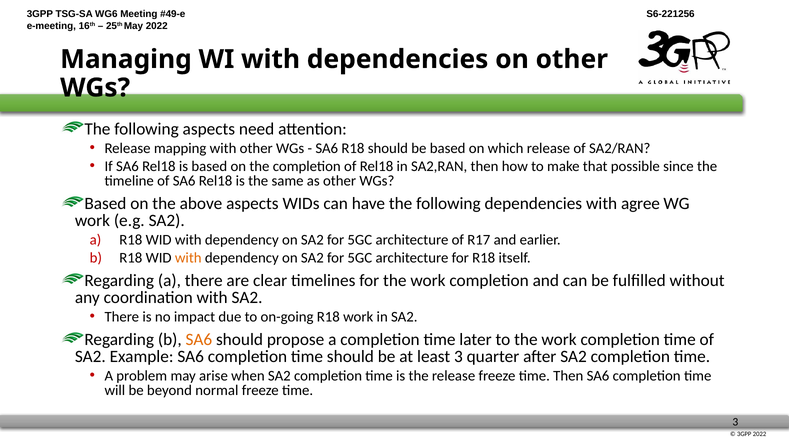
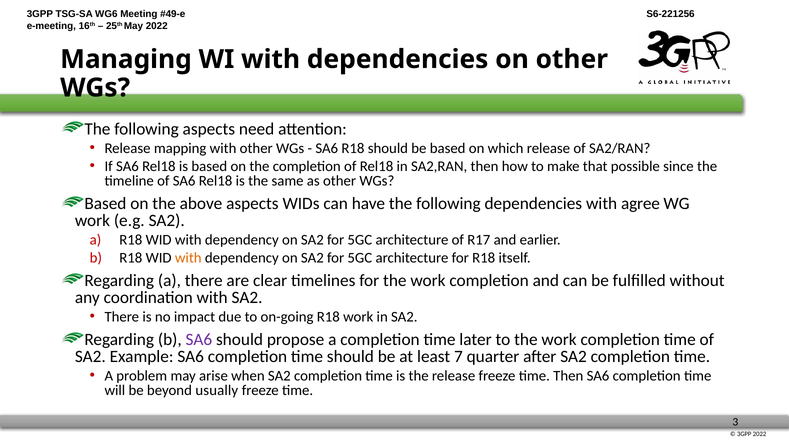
SA6 at (199, 339) colour: orange -> purple
least 3: 3 -> 7
normal: normal -> usually
